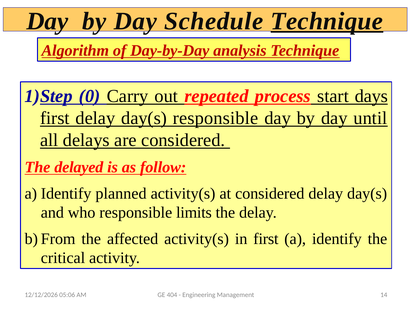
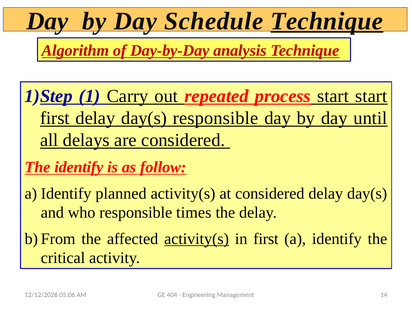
0: 0 -> 1
start days: days -> start
The delayed: delayed -> identify
limits: limits -> times
activity(s at (197, 239) underline: none -> present
